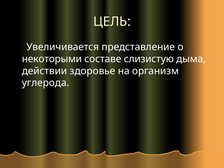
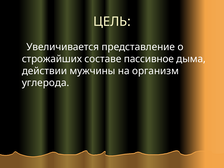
некоторыми: некоторыми -> строжайших
слизистую: слизистую -> пассивное
здоровье: здоровье -> мужчины
